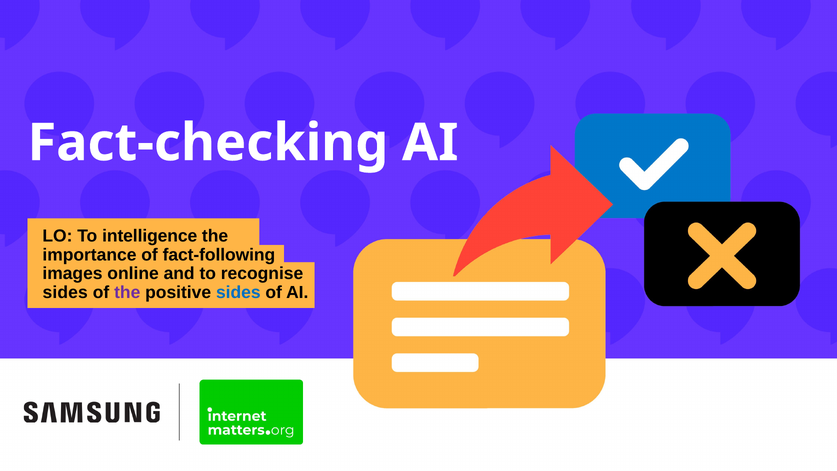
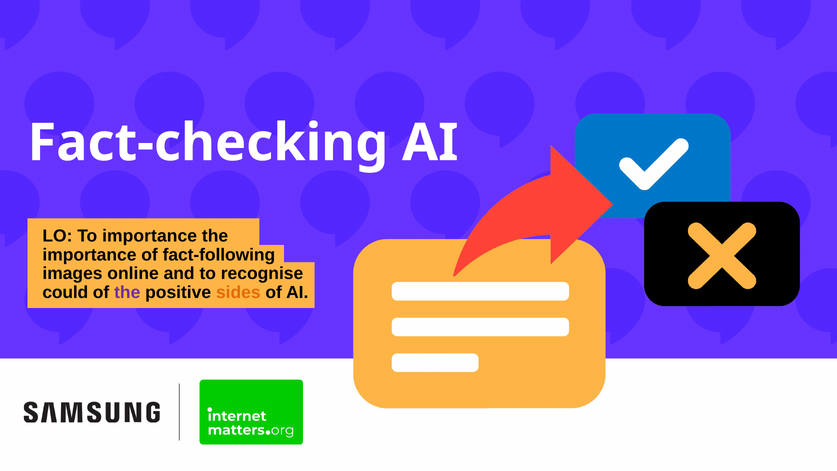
To intelligence: intelligence -> importance
sides at (65, 292): sides -> could
sides at (238, 292) colour: blue -> orange
